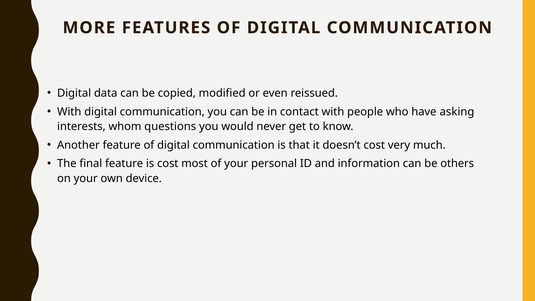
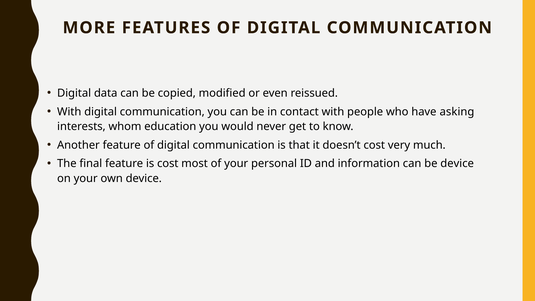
questions: questions -> education
be others: others -> device
